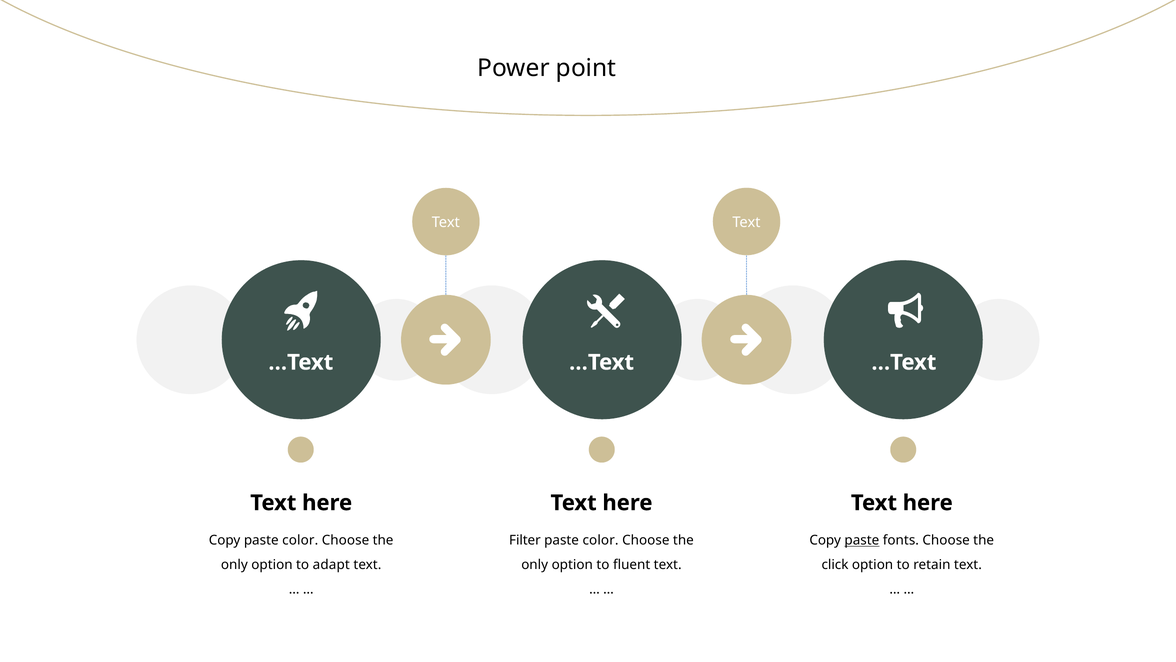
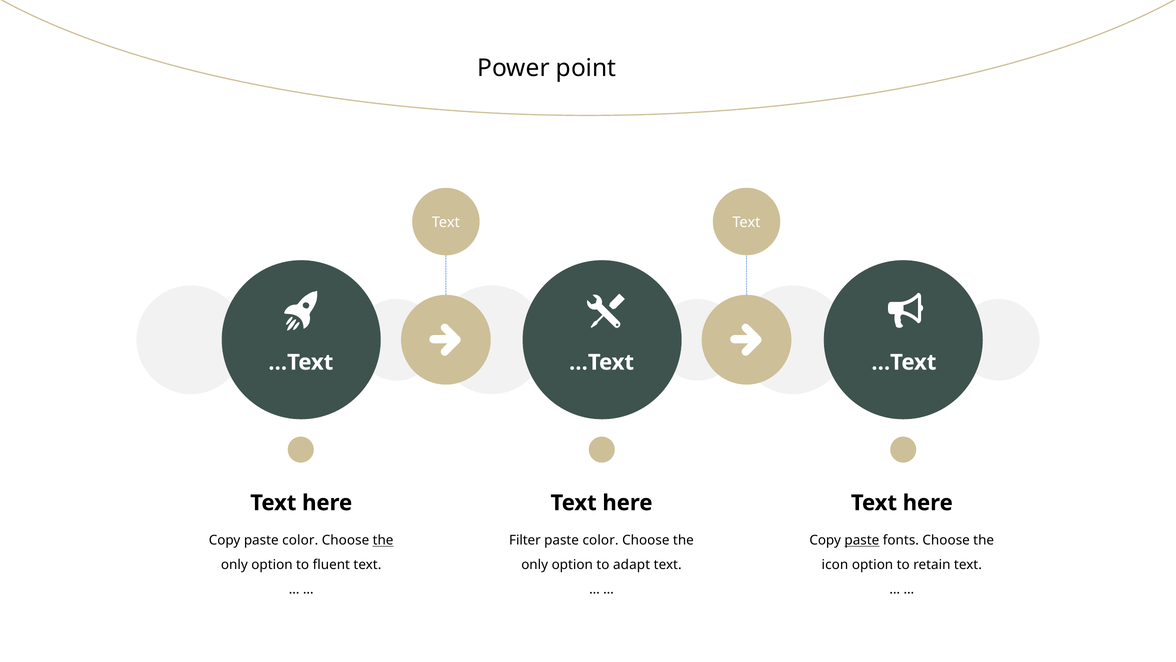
the at (383, 540) underline: none -> present
adapt: adapt -> fluent
fluent: fluent -> adapt
click: click -> icon
